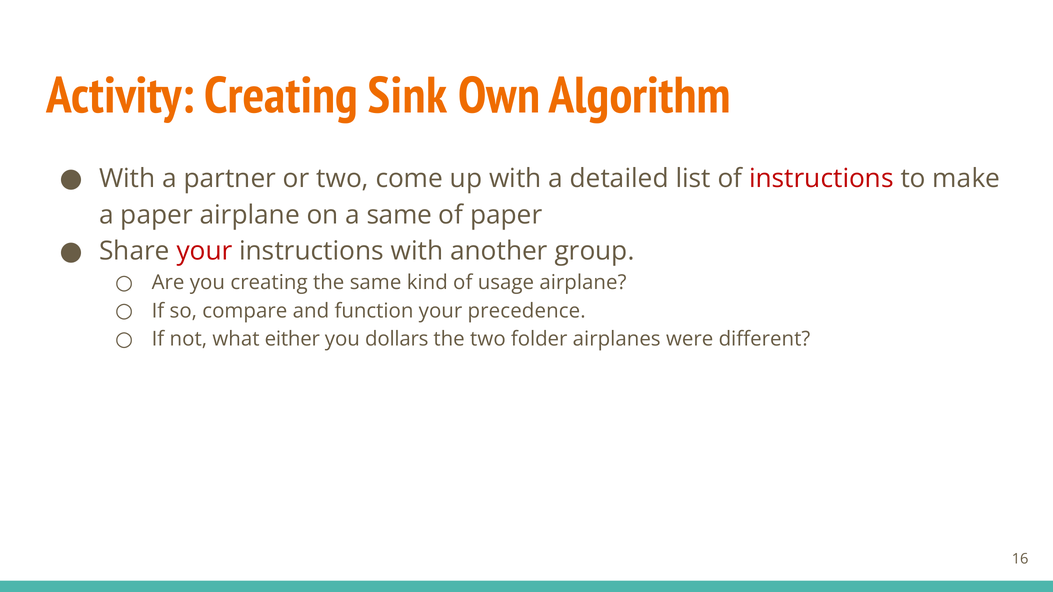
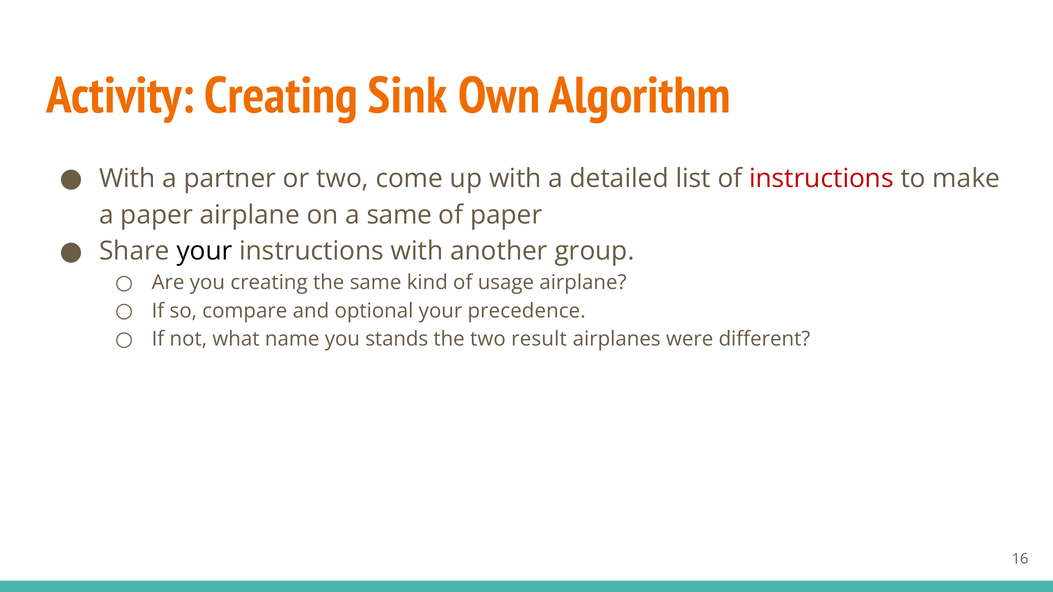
your at (204, 251) colour: red -> black
function: function -> optional
either: either -> name
dollars: dollars -> stands
folder: folder -> result
